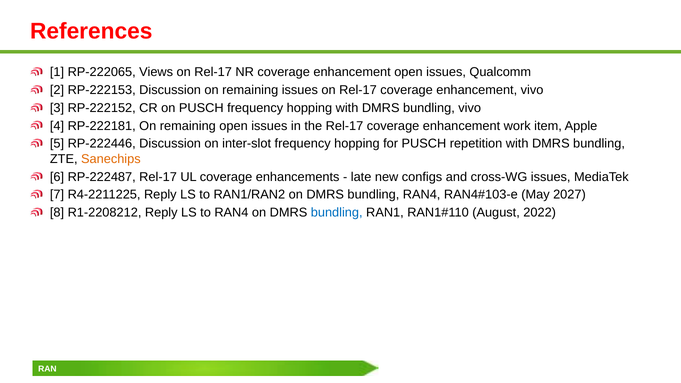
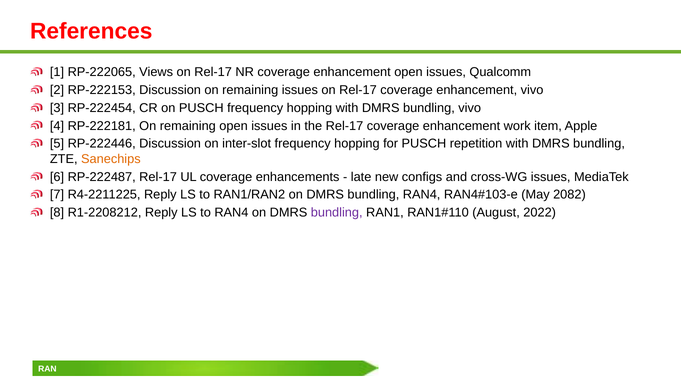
RP-222152: RP-222152 -> RP-222454
2027: 2027 -> 2082
bundling at (337, 213) colour: blue -> purple
